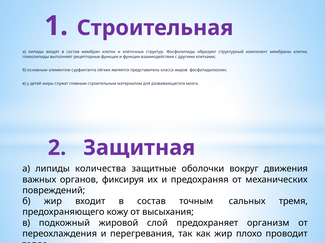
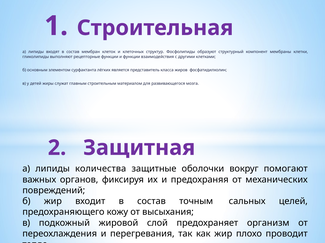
движения: движения -> помогают
тремя: тремя -> целей
